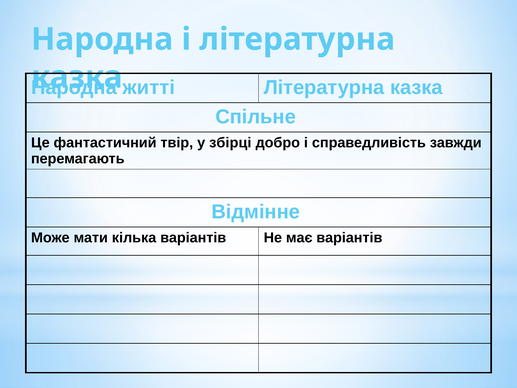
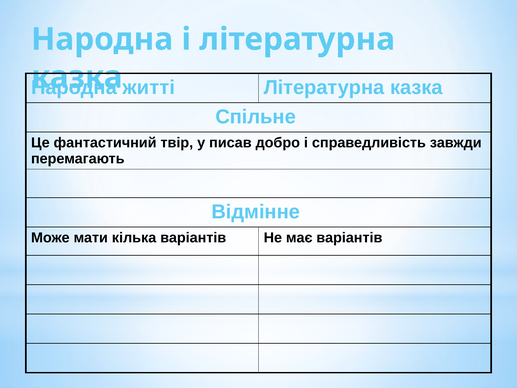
збірці: збірці -> писав
